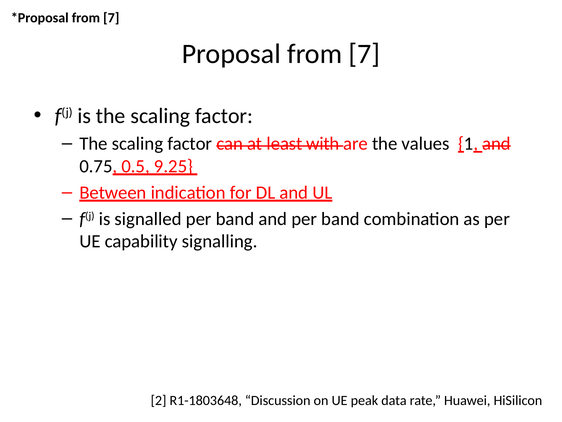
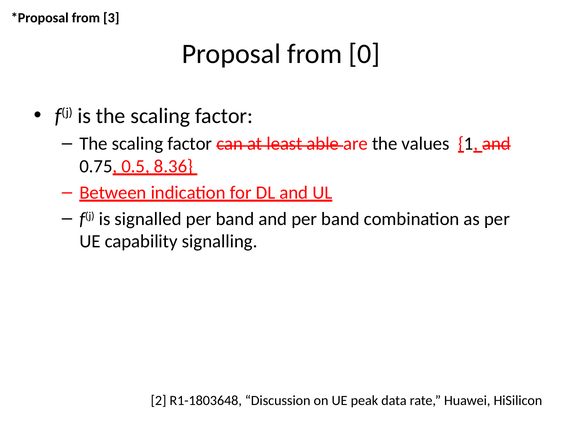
7 at (111, 18): 7 -> 3
Proposal from 7: 7 -> 0
with: with -> able
9.25: 9.25 -> 8.36
